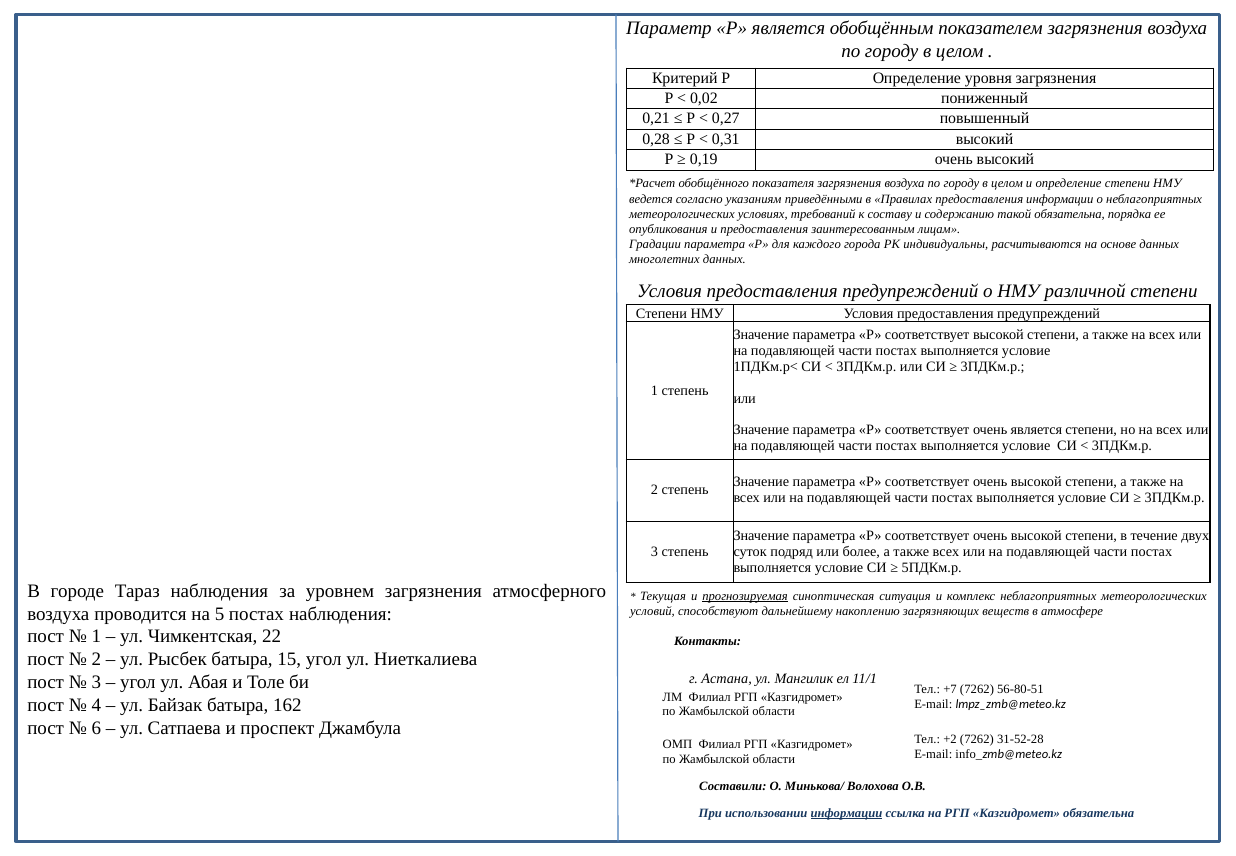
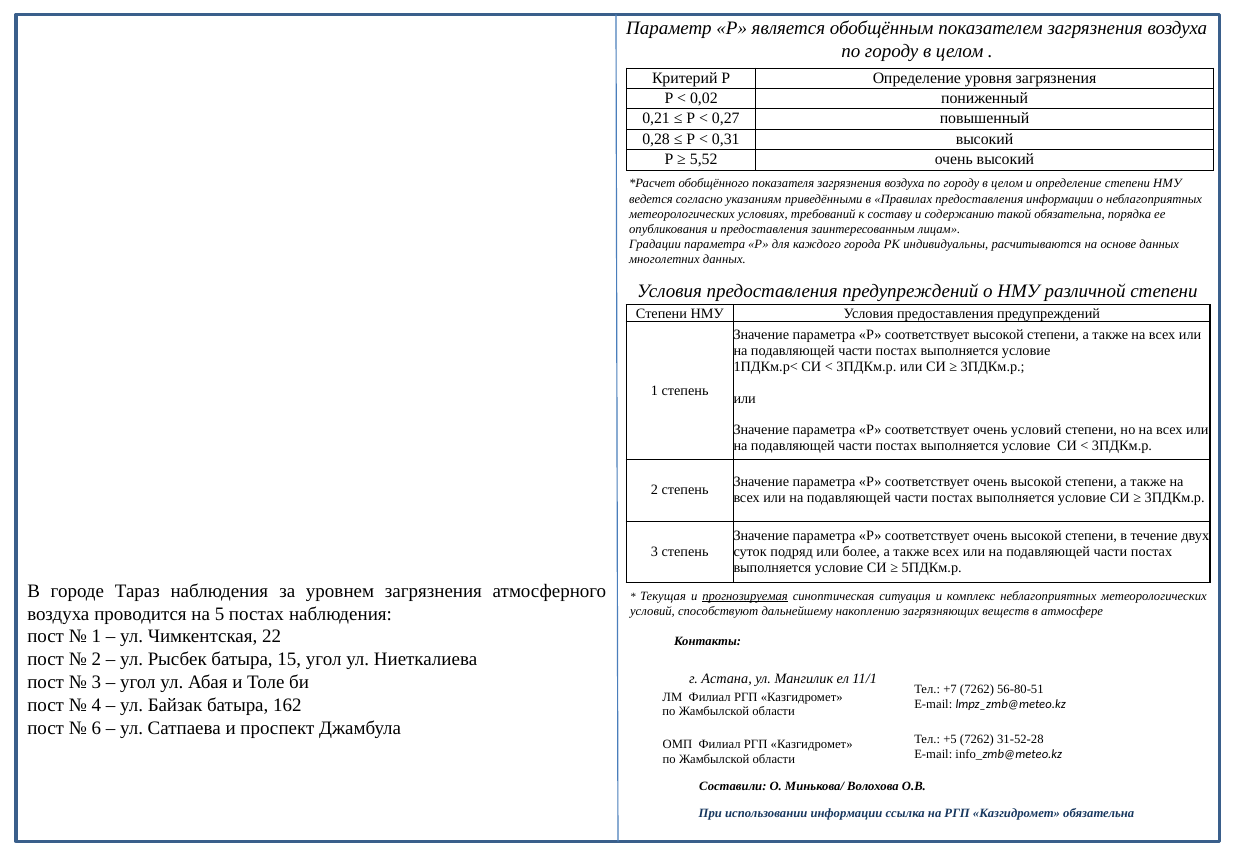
0,19: 0,19 -> 5,52
очень является: является -> условий
+2: +2 -> +5
информации at (847, 813) underline: present -> none
